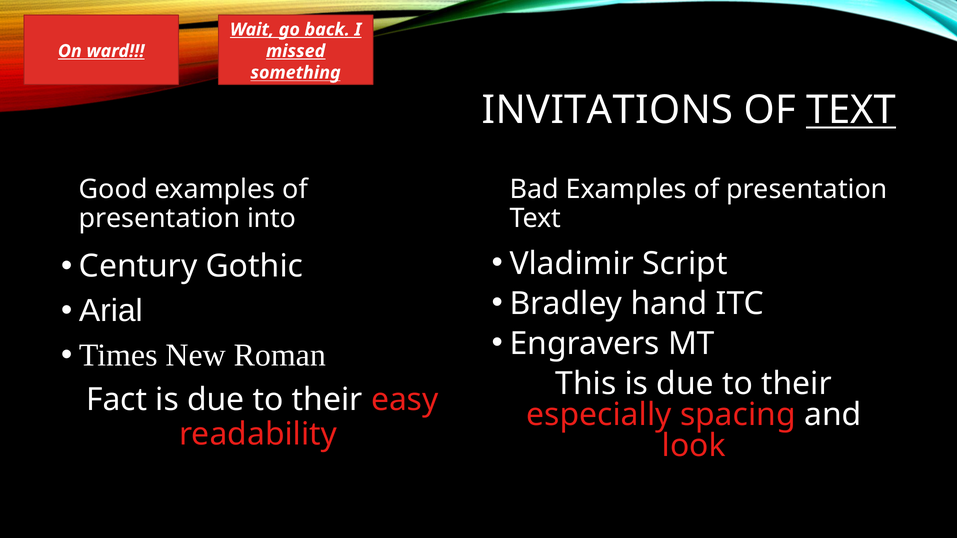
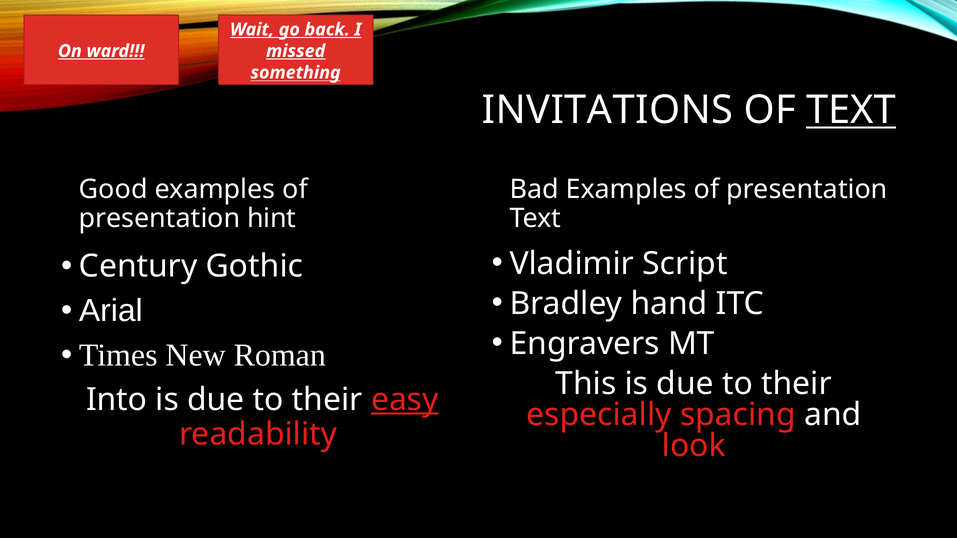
into: into -> hint
Fact: Fact -> Into
easy underline: none -> present
